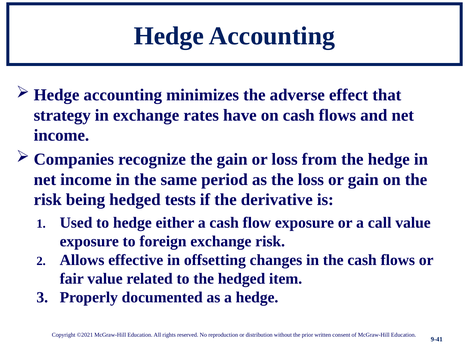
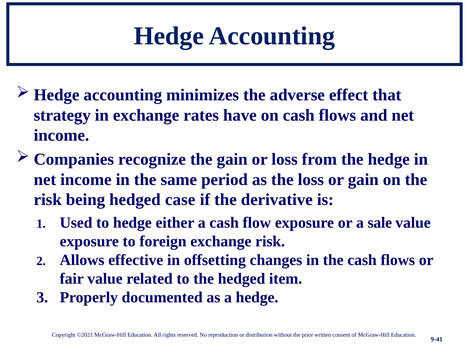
tests: tests -> case
call: call -> sale
